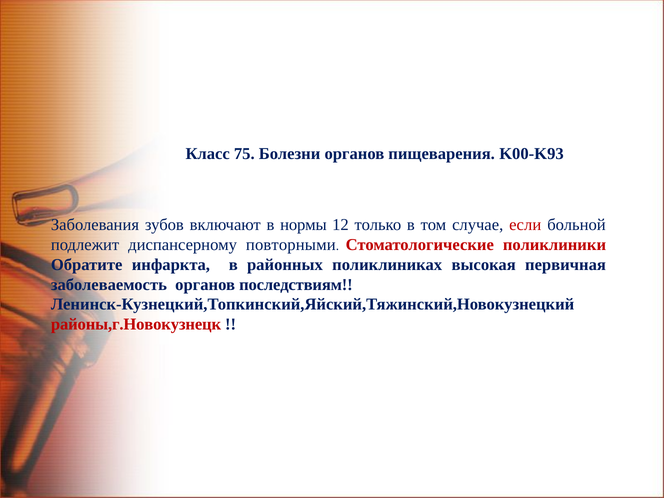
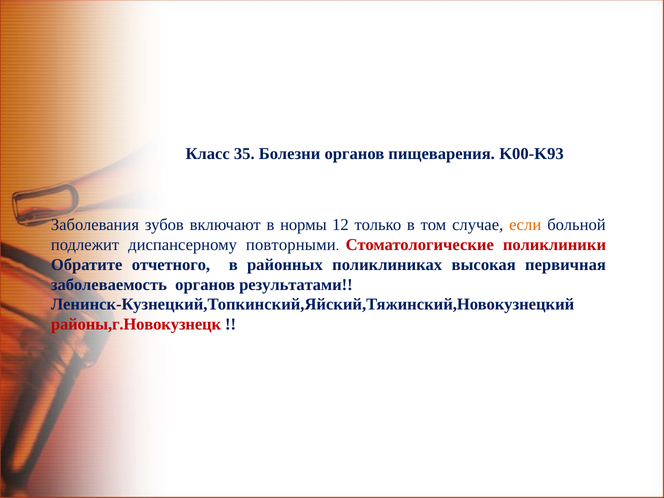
75: 75 -> 35
если colour: red -> orange
инфаркта: инфаркта -> отчетного
последствиям: последствиям -> результатами
